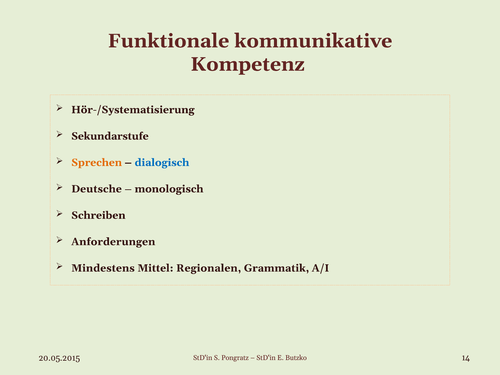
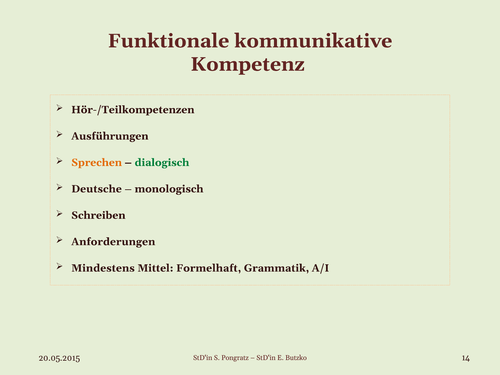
Hör-/Systematisierung: Hör-/Systematisierung -> Hör-/Teilkompetenzen
Sekundarstufe: Sekundarstufe -> Ausführungen
dialogisch colour: blue -> green
Regionalen: Regionalen -> Formelhaft
